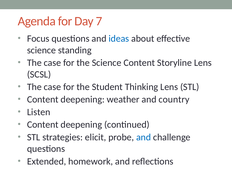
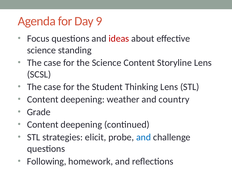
7: 7 -> 9
ideas colour: blue -> red
Listen: Listen -> Grade
Extended: Extended -> Following
